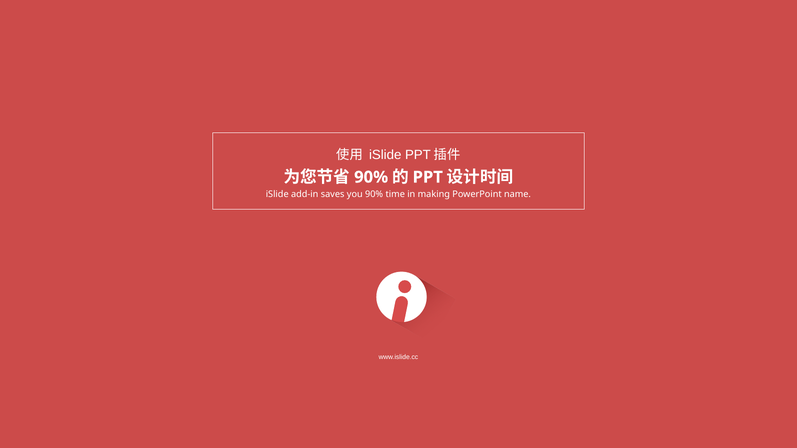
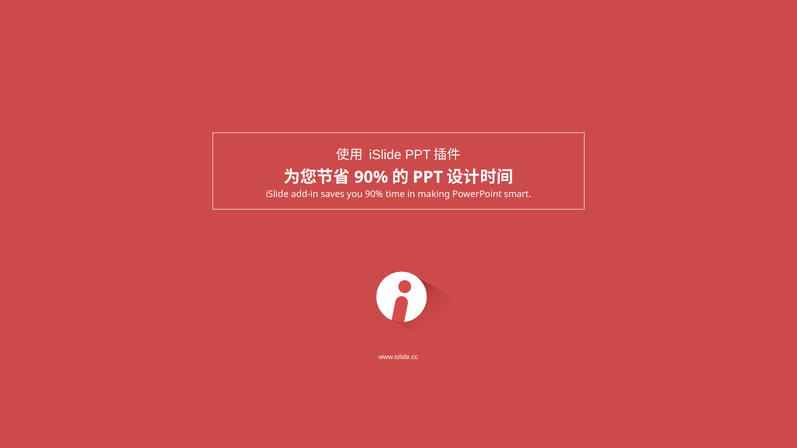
name: name -> smart
